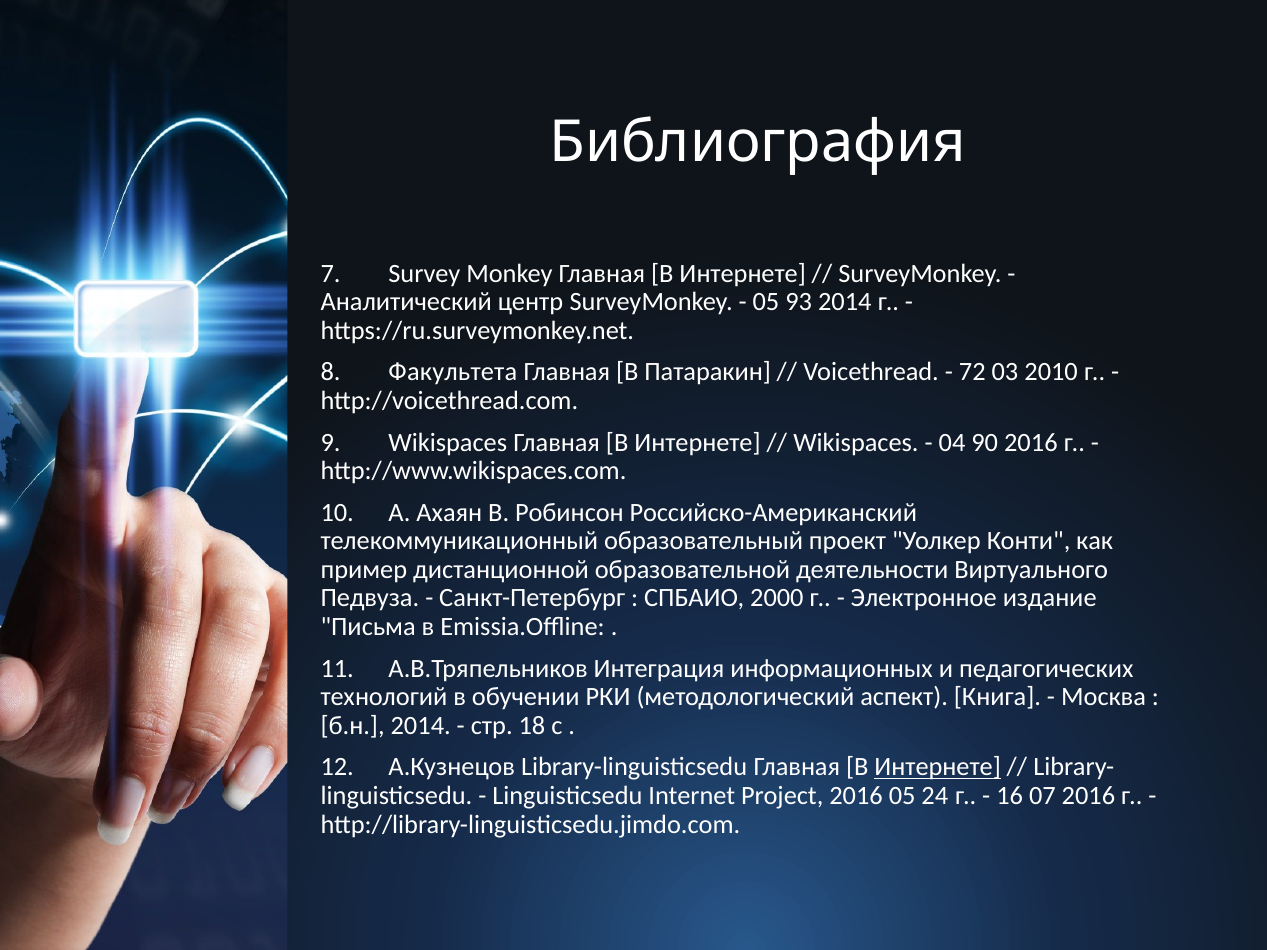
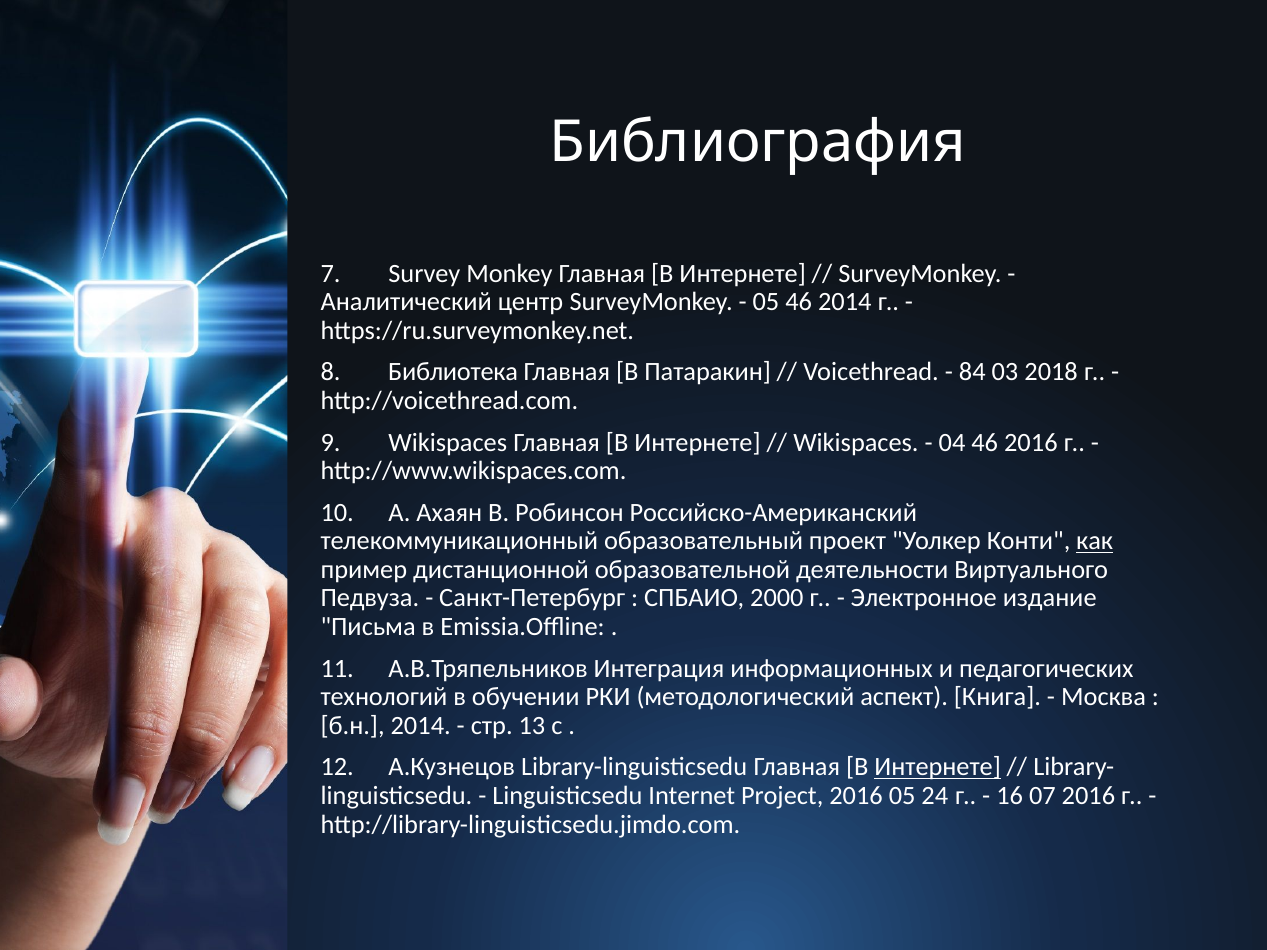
05 93: 93 -> 46
Факультета: Факультета -> Библиотека
72: 72 -> 84
2010: 2010 -> 2018
04 90: 90 -> 46
как underline: none -> present
18: 18 -> 13
